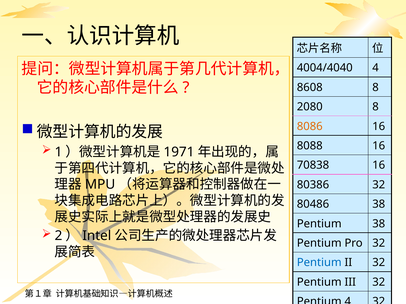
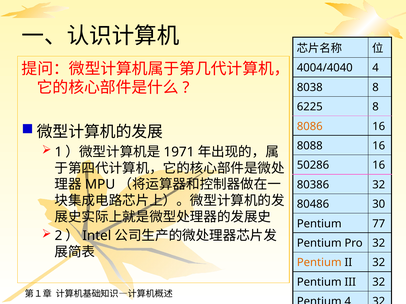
8608: 8608 -> 8038
2080: 2080 -> 6225
70838: 70838 -> 50286
80486 38: 38 -> 30
Pentium 38: 38 -> 77
Pentium at (319, 263) colour: blue -> orange
